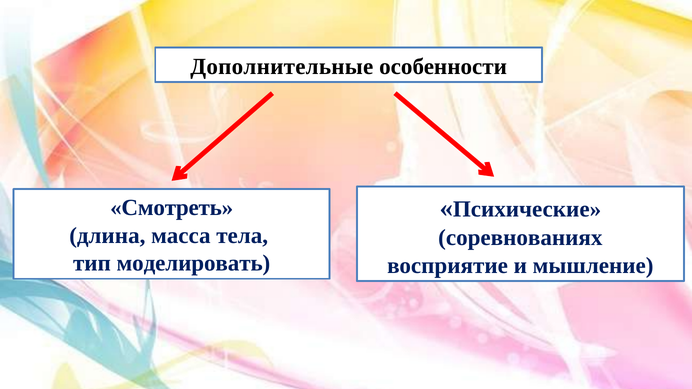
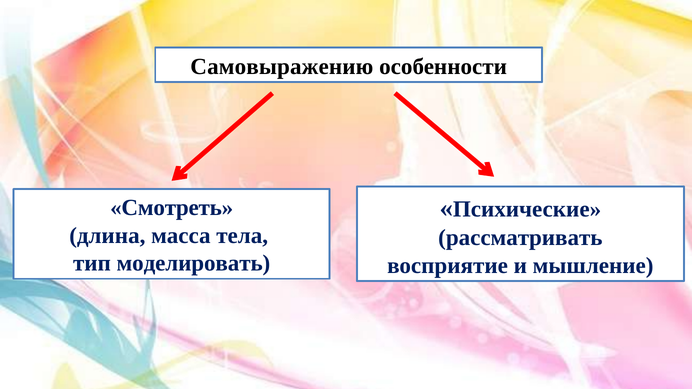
Дополнительные: Дополнительные -> Самовыражению
соревнованиях: соревнованиях -> рассматривать
